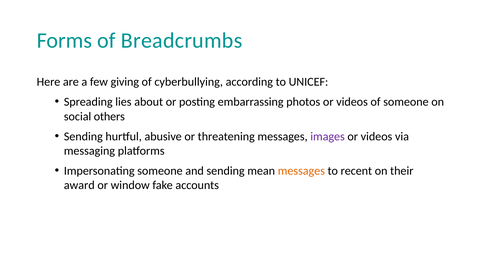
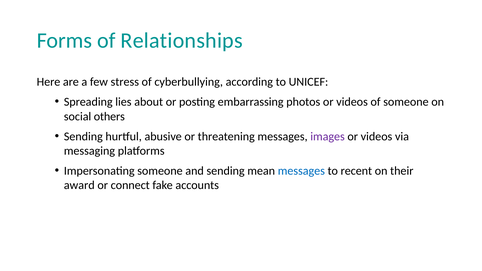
Breadcrumbs: Breadcrumbs -> Relationships
giving: giving -> stress
messages at (301, 171) colour: orange -> blue
window: window -> connect
